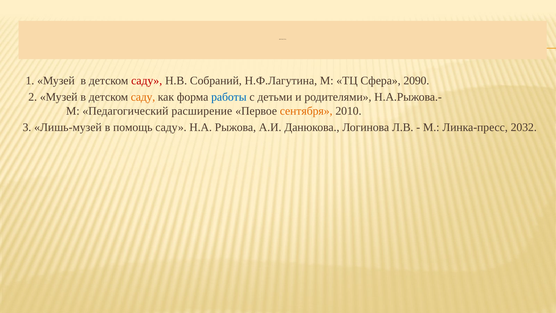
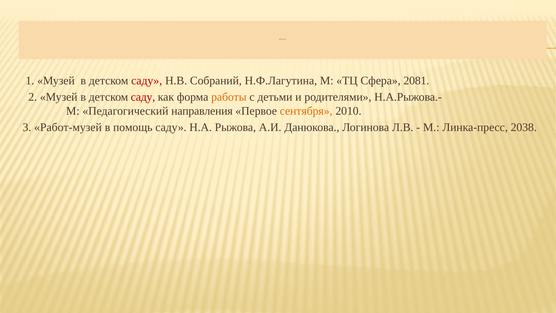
2090: 2090 -> 2081
саду at (143, 97) colour: orange -> red
работы colour: blue -> orange
расширение: расширение -> направления
Лишь-музей: Лишь-музей -> Работ-музей
2032: 2032 -> 2038
